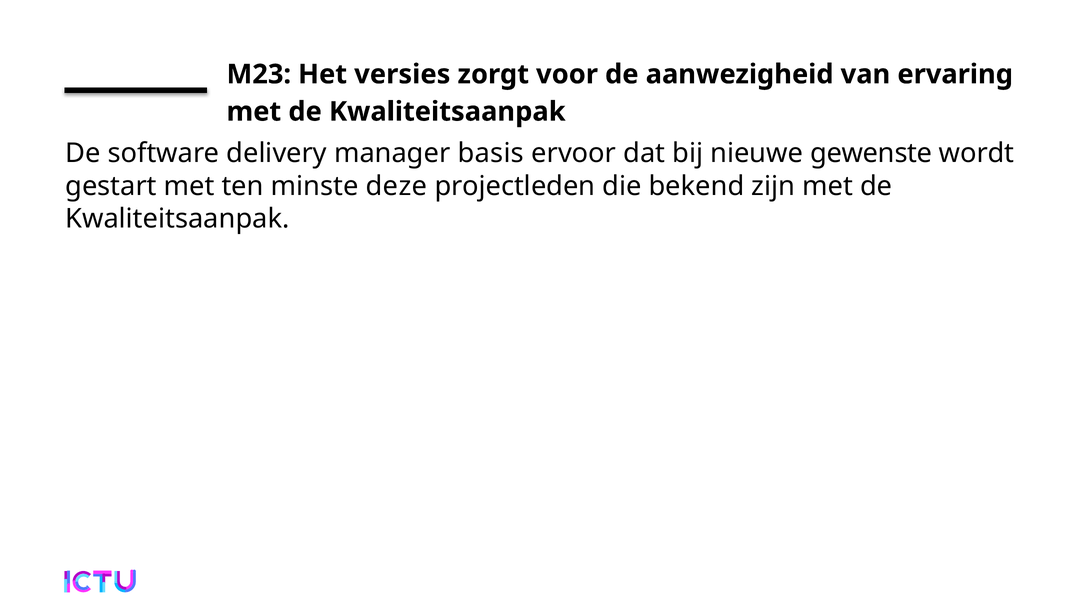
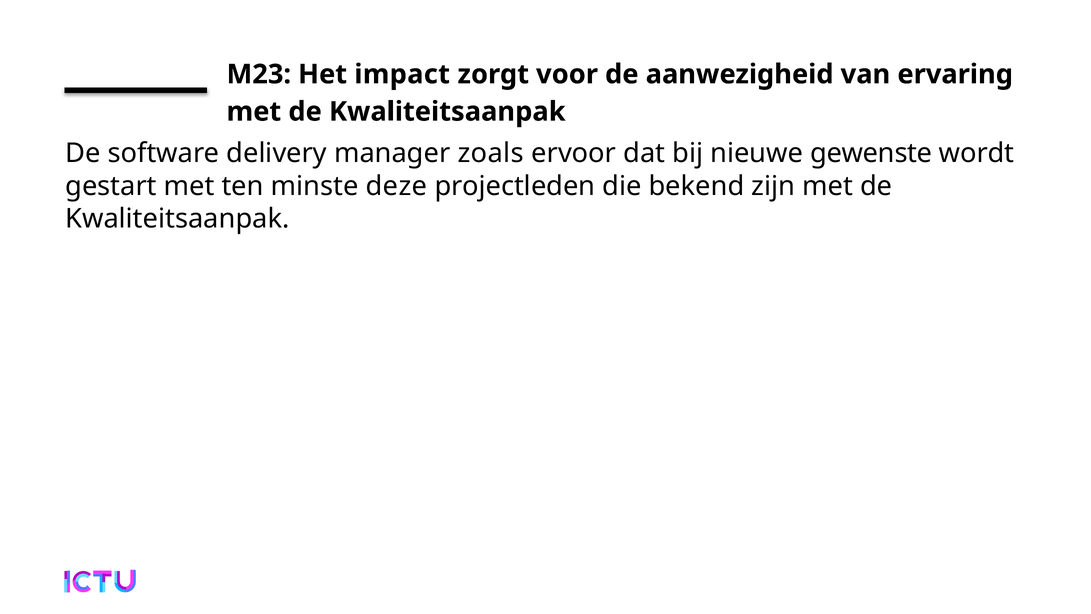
versies: versies -> impact
basis: basis -> zoals
